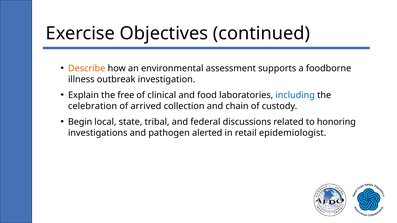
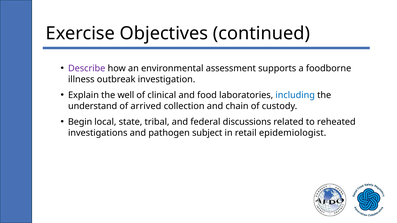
Describe colour: orange -> purple
free: free -> well
celebration: celebration -> understand
honoring: honoring -> reheated
alerted: alerted -> subject
